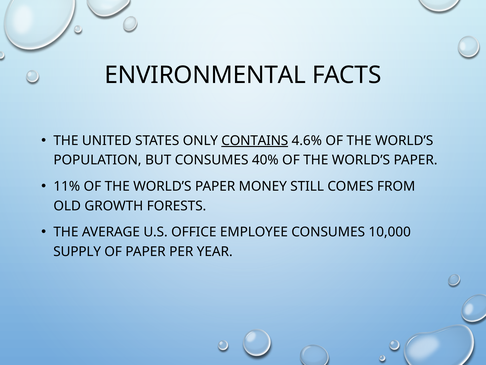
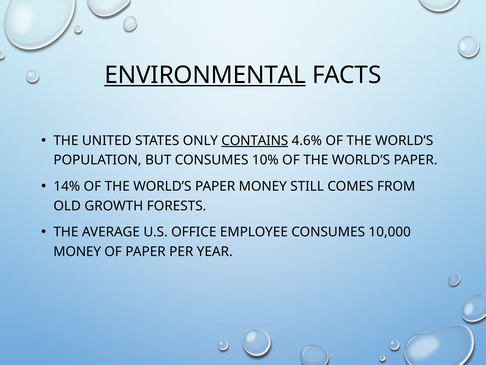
ENVIRONMENTAL underline: none -> present
40%: 40% -> 10%
11%: 11% -> 14%
SUPPLY at (77, 251): SUPPLY -> MONEY
